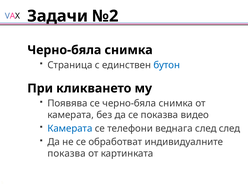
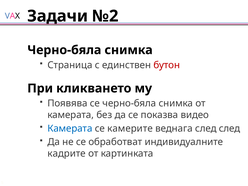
бутон colour: blue -> red
телефони: телефони -> камерите
показва at (67, 154): показва -> кадрите
